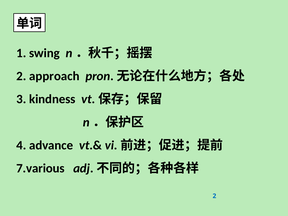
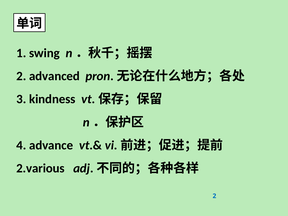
approach: approach -> advanced
7.various: 7.various -> 2.various
